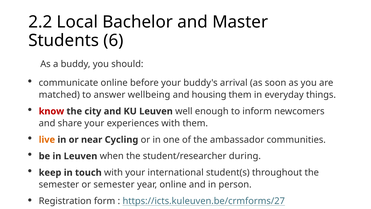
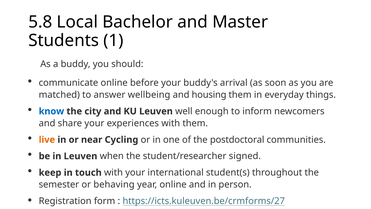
2.2: 2.2 -> 5.8
6: 6 -> 1
know colour: red -> blue
ambassador: ambassador -> postdoctoral
during: during -> signed
or semester: semester -> behaving
